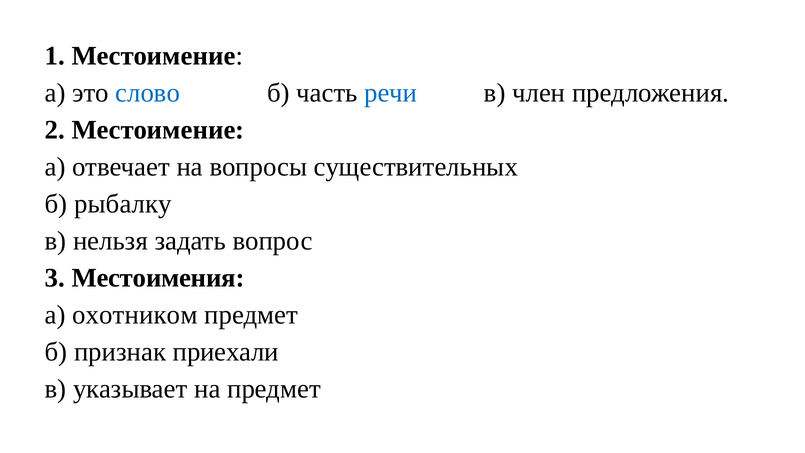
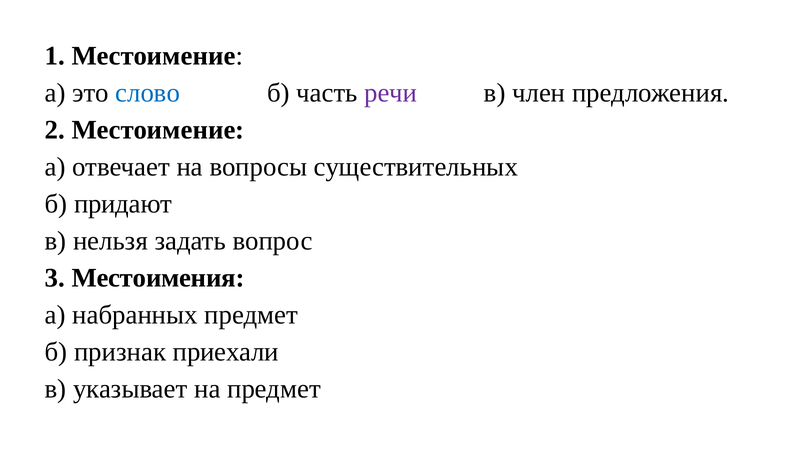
речи colour: blue -> purple
рыбалку: рыбалку -> придают
охотником: охотником -> набранных
